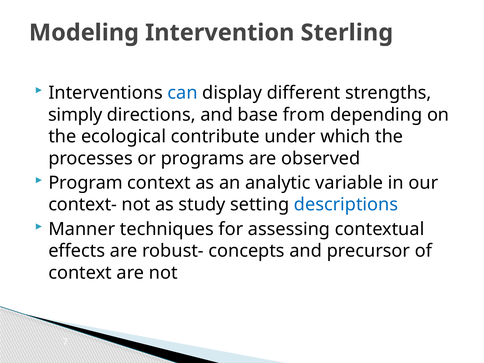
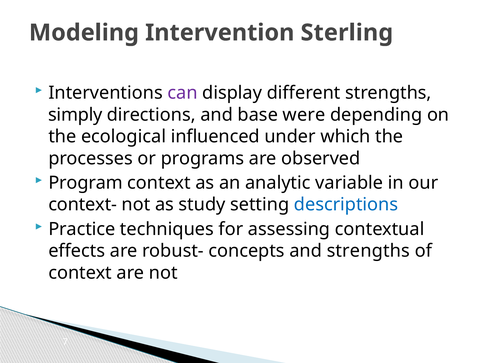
can colour: blue -> purple
from: from -> were
contribute: contribute -> influenced
Manner: Manner -> Practice
and precursor: precursor -> strengths
